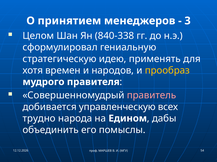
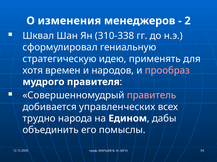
принятием: принятием -> изменения
3: 3 -> 2
Целом: Целом -> Шквал
840-338: 840-338 -> 310-338
прообраз colour: yellow -> pink
управленческую: управленческую -> управленческих
